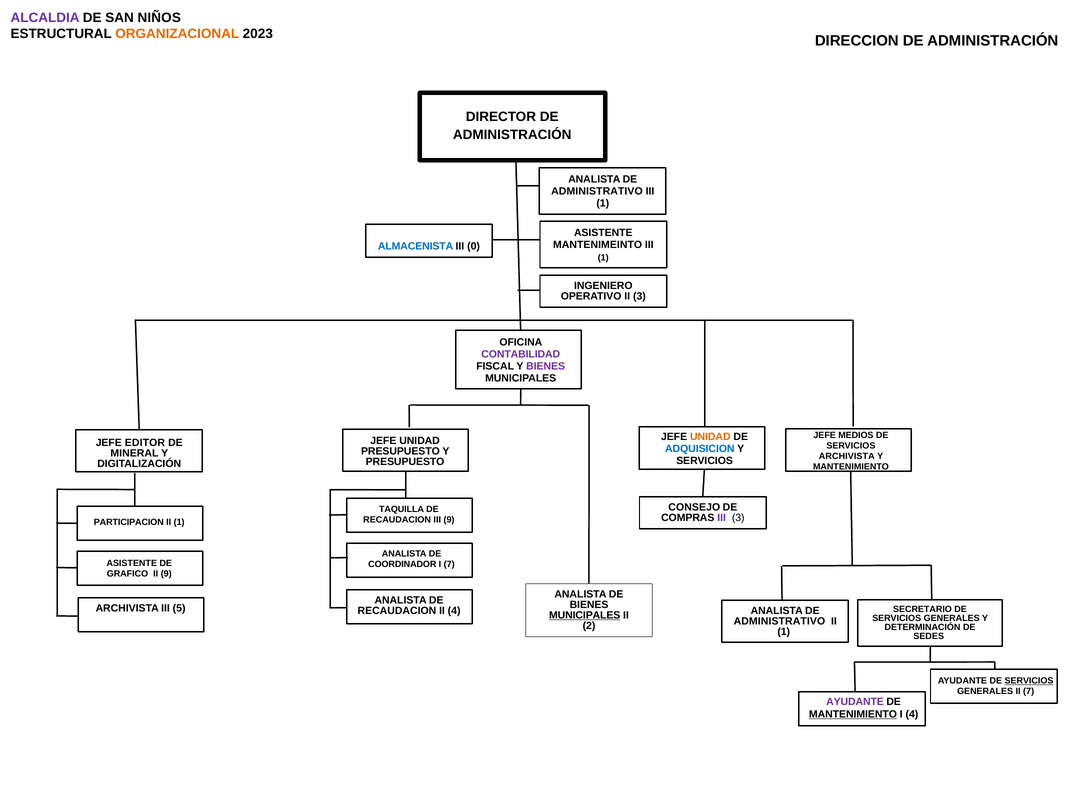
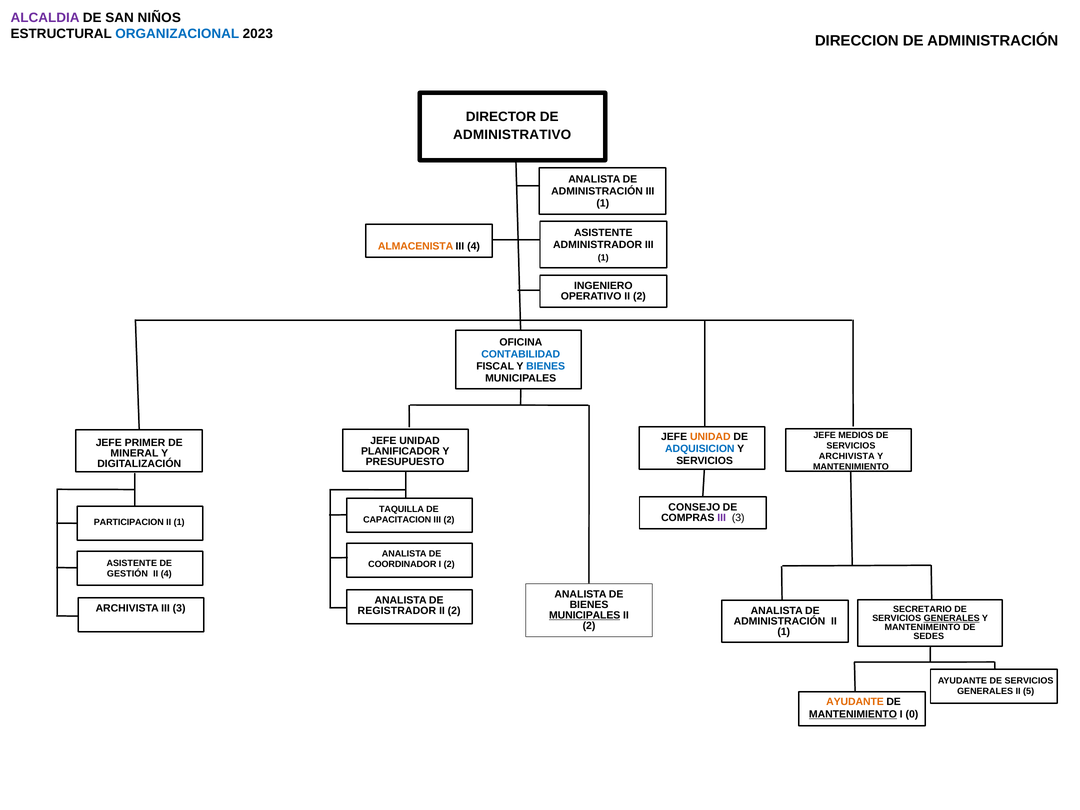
ORGANIZACIONAL colour: orange -> blue
ADMINISTRACIÓN at (512, 135): ADMINISTRACIÓN -> ADMINISTRATIVO
ADMINISTRATIVO at (597, 191): ADMINISTRATIVO -> ADMINISTRACIÓN
MANTENIMEINTO: MANTENIMEINTO -> ADMINISTRADOR
ALMACENISTA colour: blue -> orange
III 0: 0 -> 4
OPERATIVO II 3: 3 -> 2
CONTABILIDAD colour: purple -> blue
BIENES at (546, 366) colour: purple -> blue
EDITOR: EDITOR -> PRIMER
PRESUPUESTO at (400, 451): PRESUPUESTO -> PLANIFICADOR
RECAUDACION at (397, 520): RECAUDACION -> CAPACITACION
III 9: 9 -> 2
I 7: 7 -> 2
GRAFICO: GRAFICO -> GESTIÓN
II 9: 9 -> 4
ARCHIVISTA III 5: 5 -> 3
RECAUDACION at (397, 611): RECAUDACION -> REGISTRADOR
4 at (454, 611): 4 -> 2
GENERALES at (952, 618) underline: none -> present
ADMINISTRATIVO at (779, 621): ADMINISTRATIVO -> ADMINISTRACIÓN
DETERMINACIÓN: DETERMINACIÓN -> MANTENIMEINTO
SERVICIOS at (1029, 681) underline: present -> none
II 7: 7 -> 5
AYUDANTE at (855, 702) colour: purple -> orange
I 4: 4 -> 0
